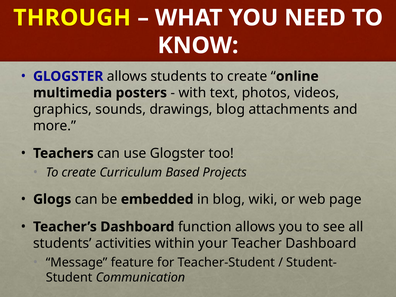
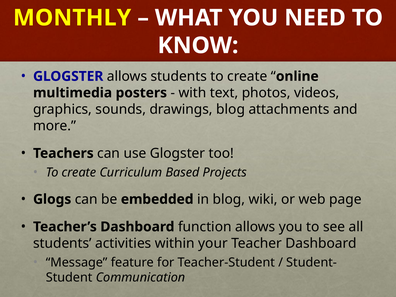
THROUGH: THROUGH -> MONTHLY
